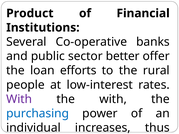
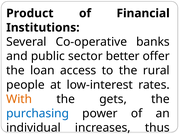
efforts: efforts -> access
With at (19, 99) colour: purple -> orange
the with: with -> gets
